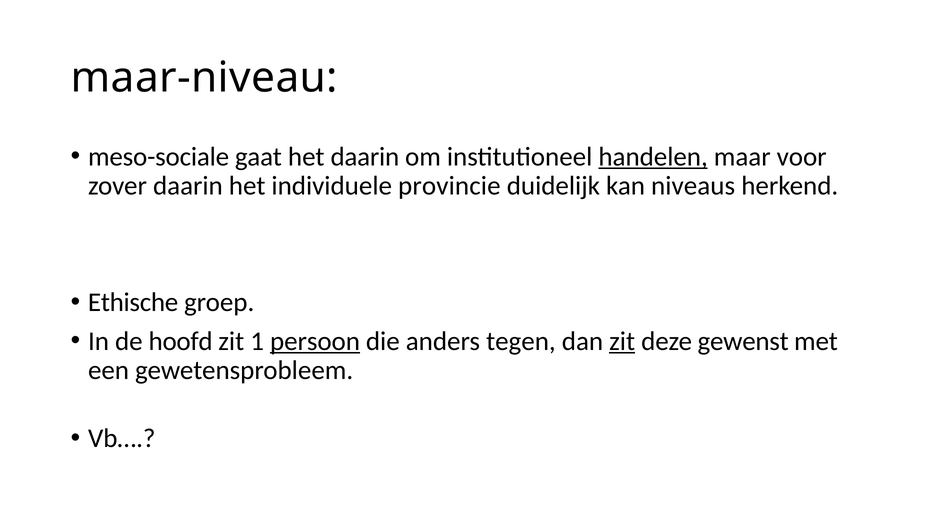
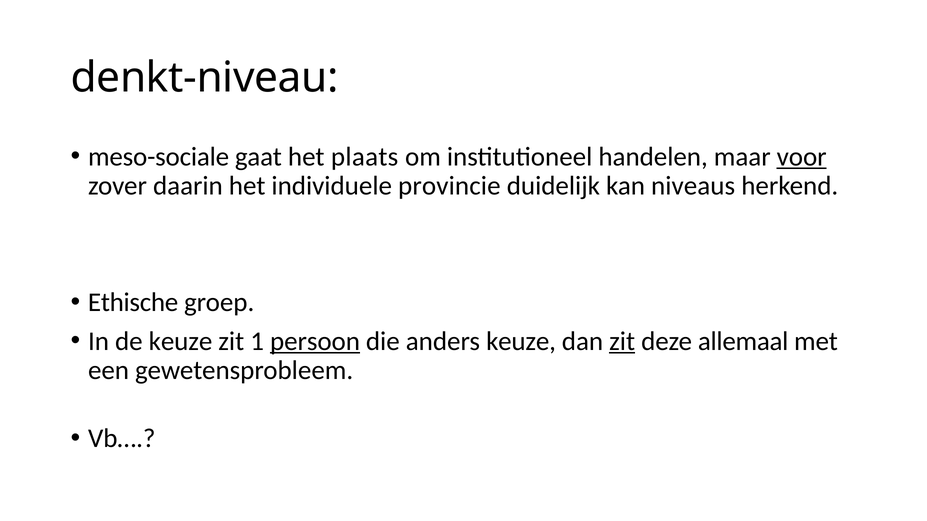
maar-niveau: maar-niveau -> denkt-niveau
het daarin: daarin -> plaats
handelen underline: present -> none
voor underline: none -> present
de hoofd: hoofd -> keuze
anders tegen: tegen -> keuze
gewenst: gewenst -> allemaal
